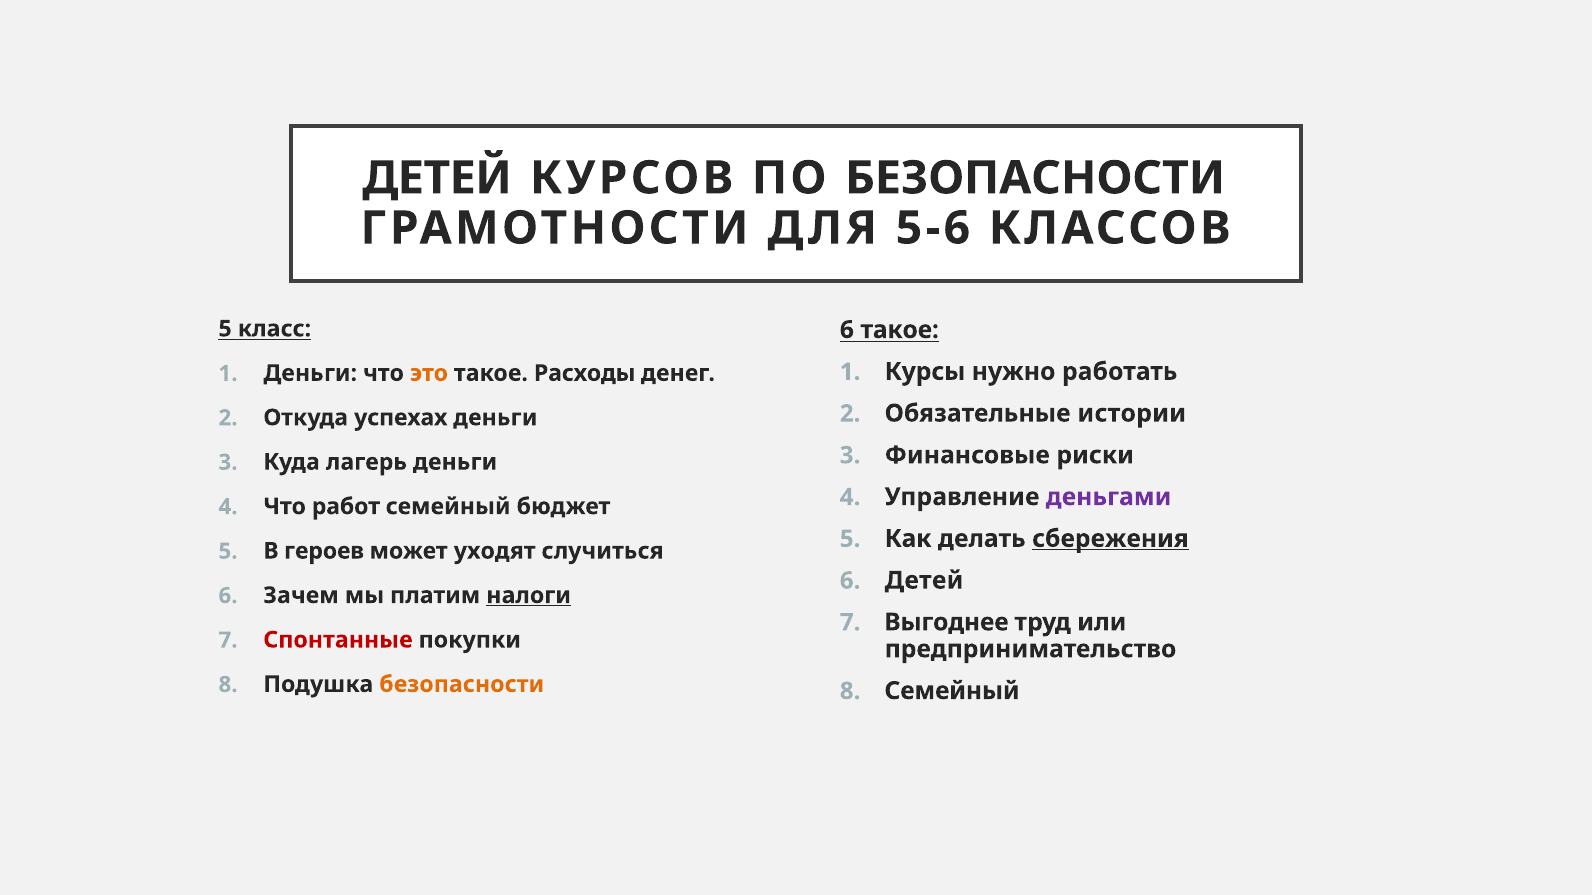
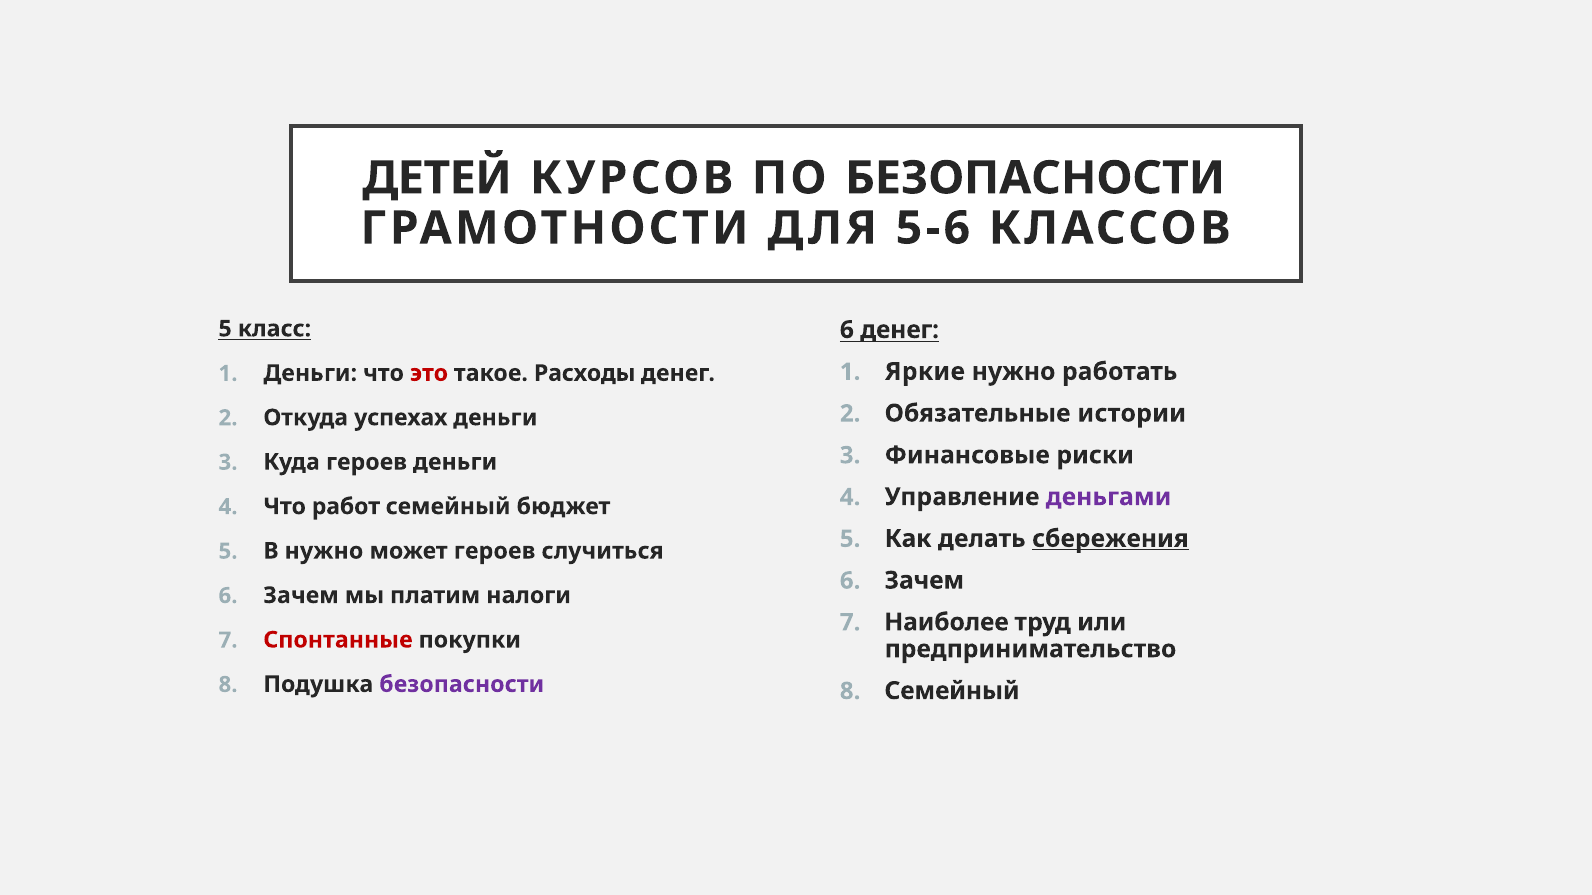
6 такое: такое -> денег
Курсы: Курсы -> Яркие
это colour: orange -> red
Куда лагерь: лагерь -> героев
В героев: героев -> нужно
может уходят: уходят -> героев
Детей at (924, 581): Детей -> Зачем
налоги underline: present -> none
Выгоднее: Выгоднее -> Наиболее
безопасности at (462, 685) colour: orange -> purple
